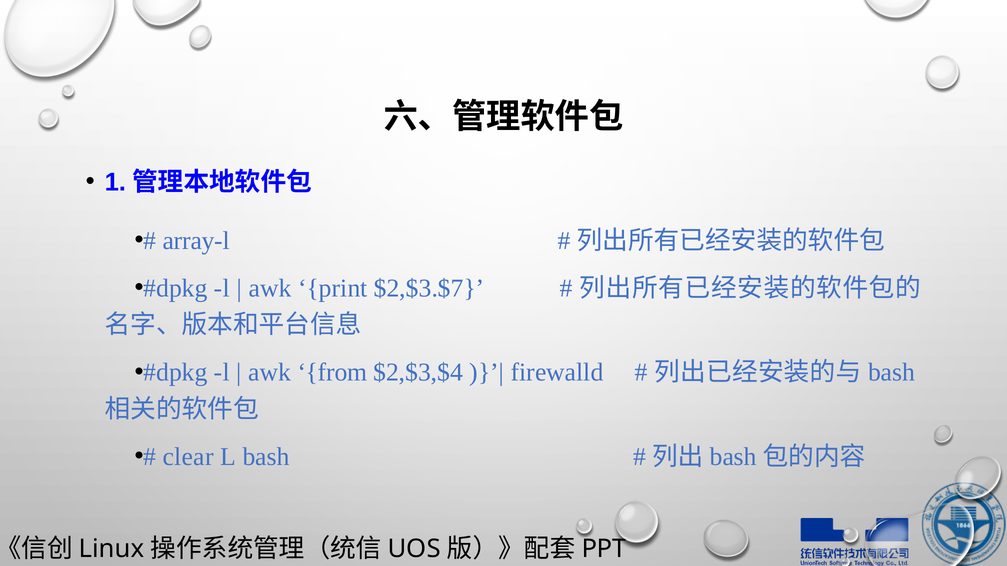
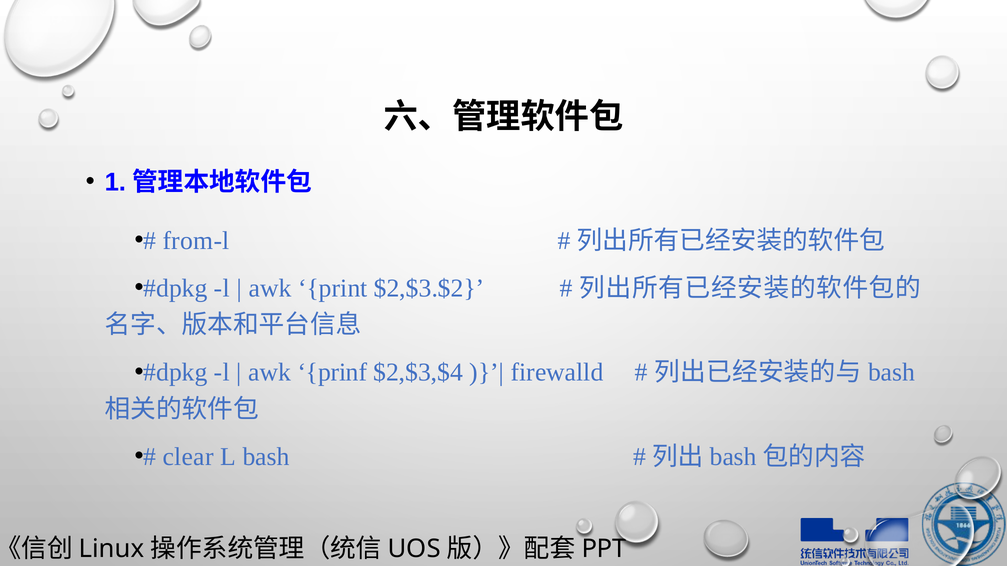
array-l: array-l -> from-l
$2,$3.$7: $2,$3.$7 -> $2,$3.$2
from: from -> prinf
